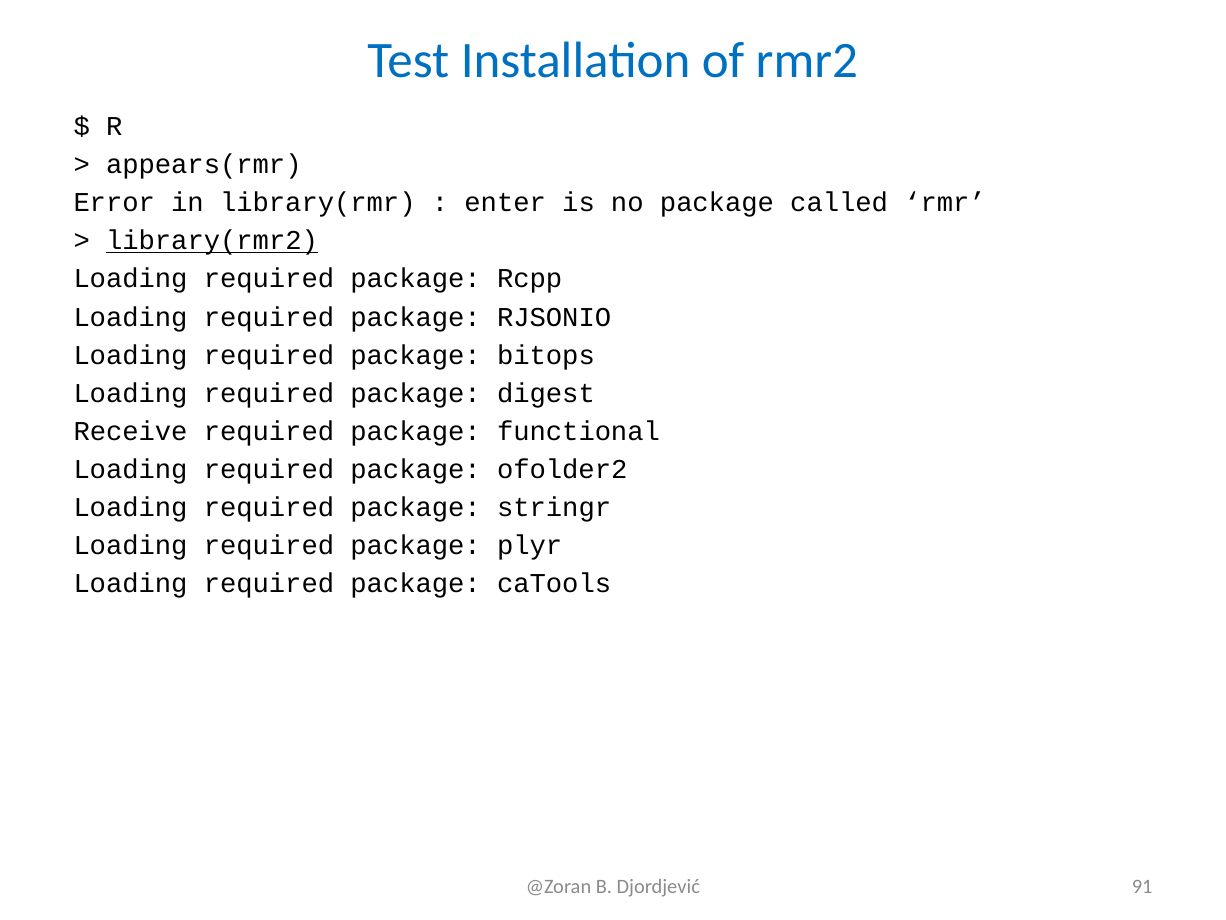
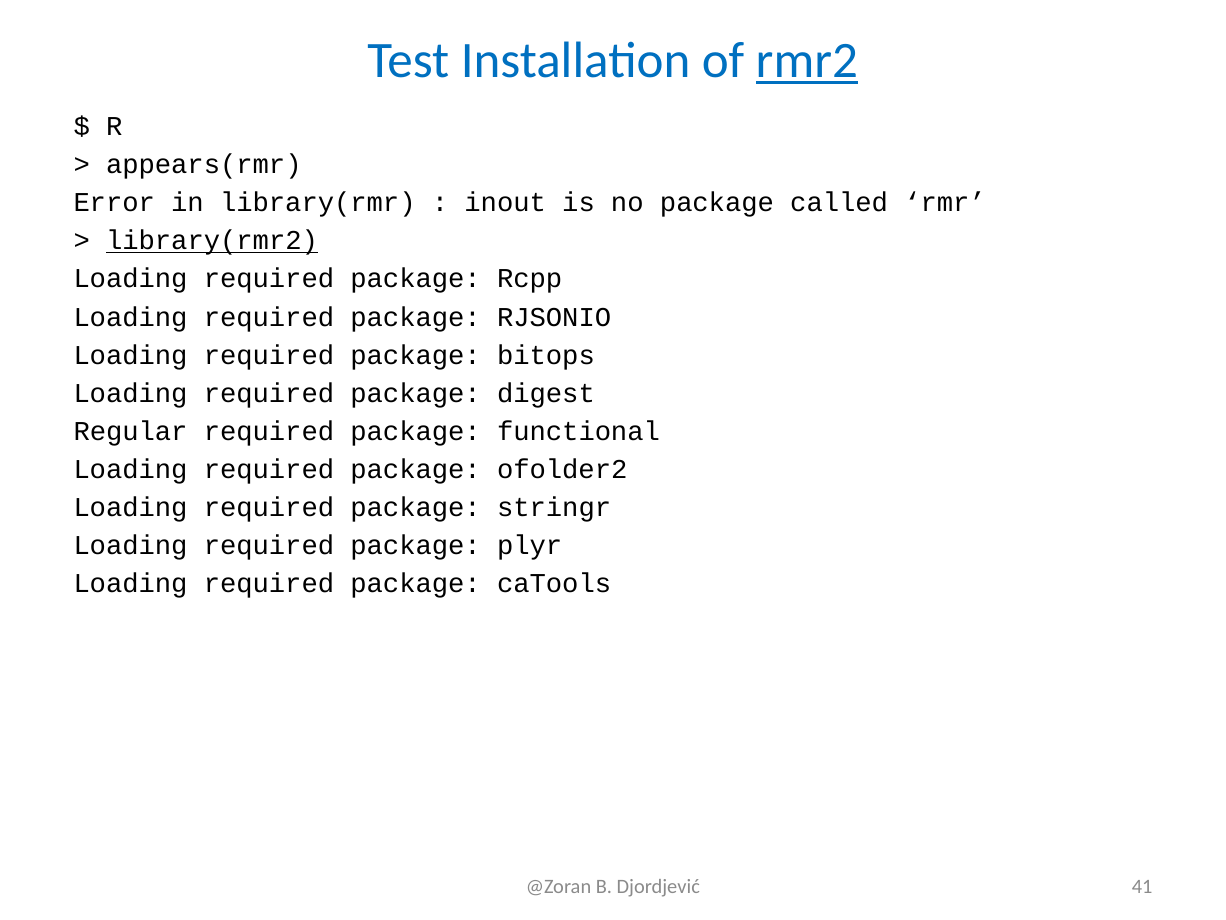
rmr2 underline: none -> present
enter: enter -> inout
Receive: Receive -> Regular
91: 91 -> 41
